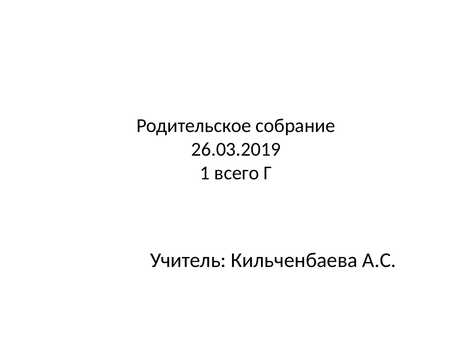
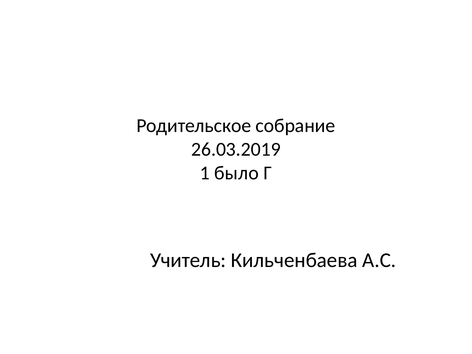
всего: всего -> было
